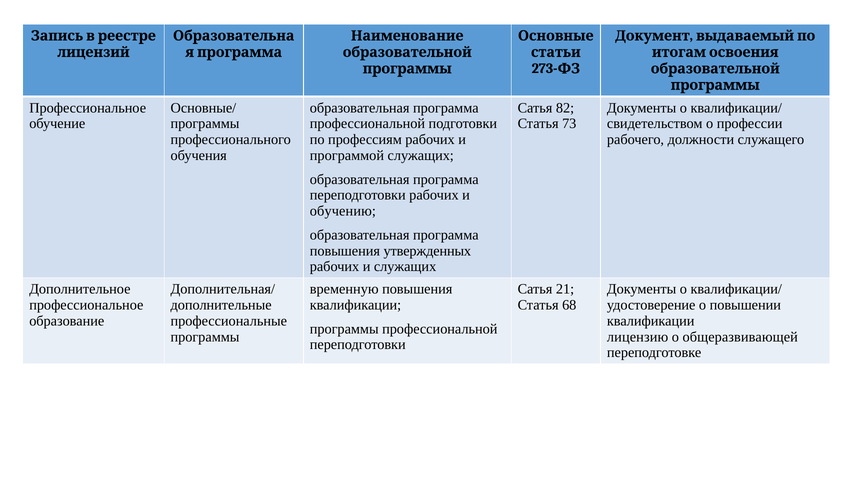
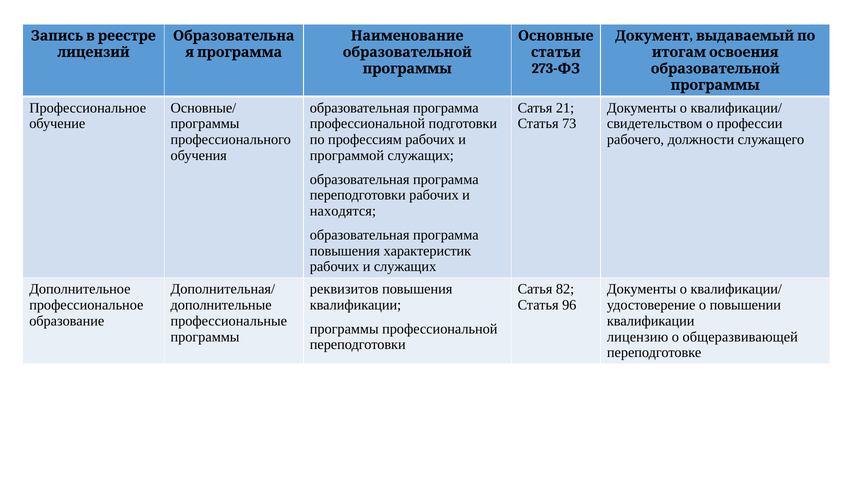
82: 82 -> 21
обучению: обучению -> находятся
утвержденных: утвержденных -> характеристик
временную: временную -> реквизитов
21: 21 -> 82
68: 68 -> 96
